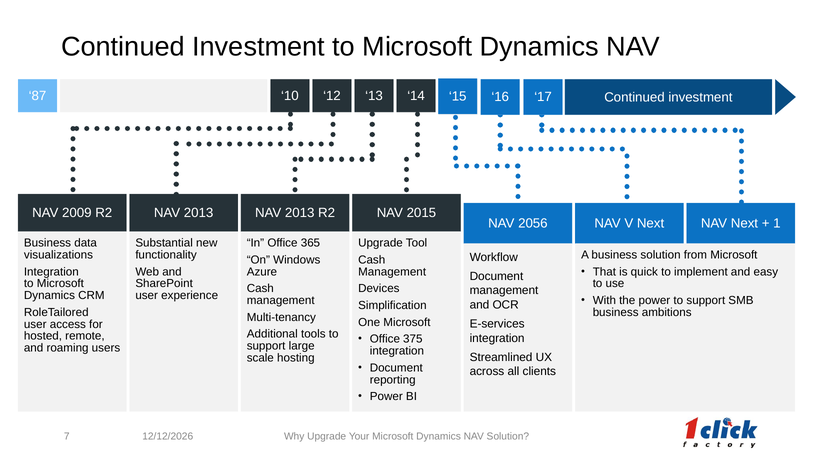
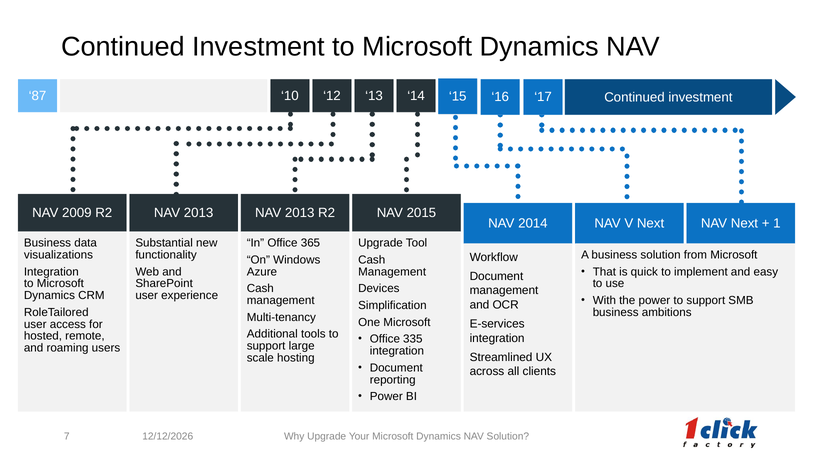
2056: 2056 -> 2014
375: 375 -> 335
